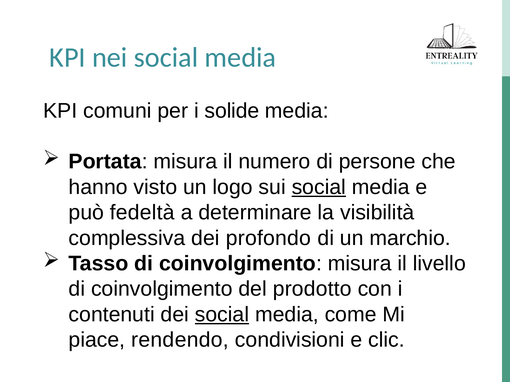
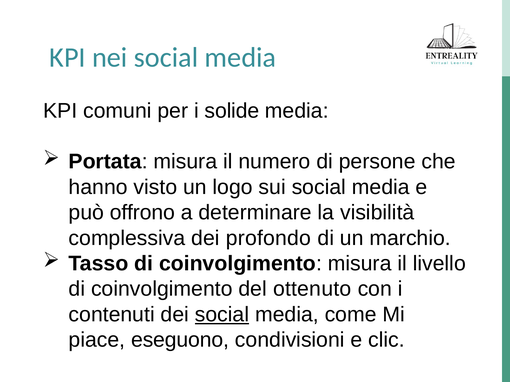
social at (319, 187) underline: present -> none
fedeltà: fedeltà -> offrono
prodotto: prodotto -> ottenuto
rendendo: rendendo -> eseguono
